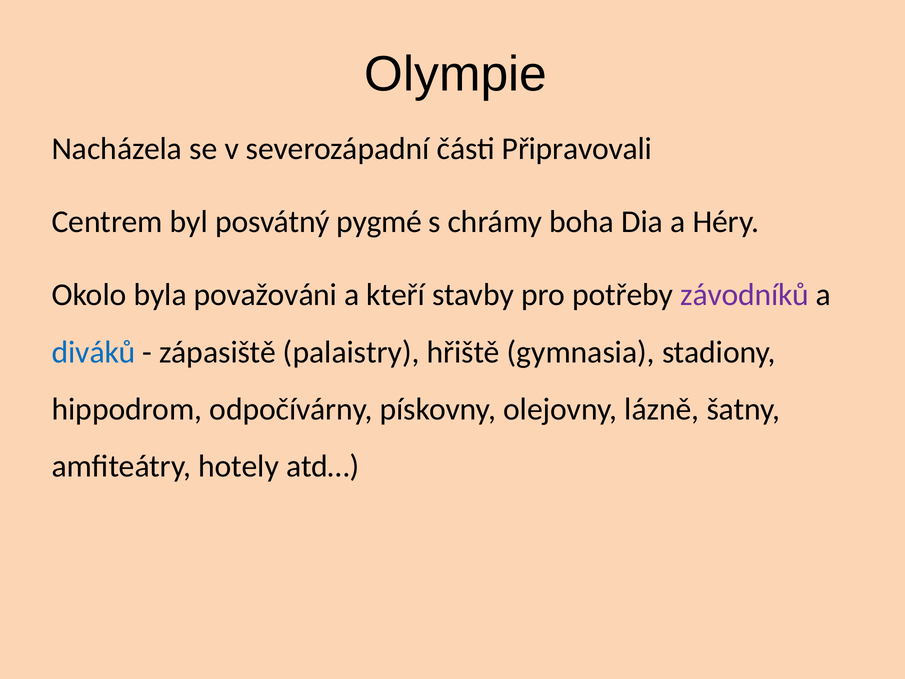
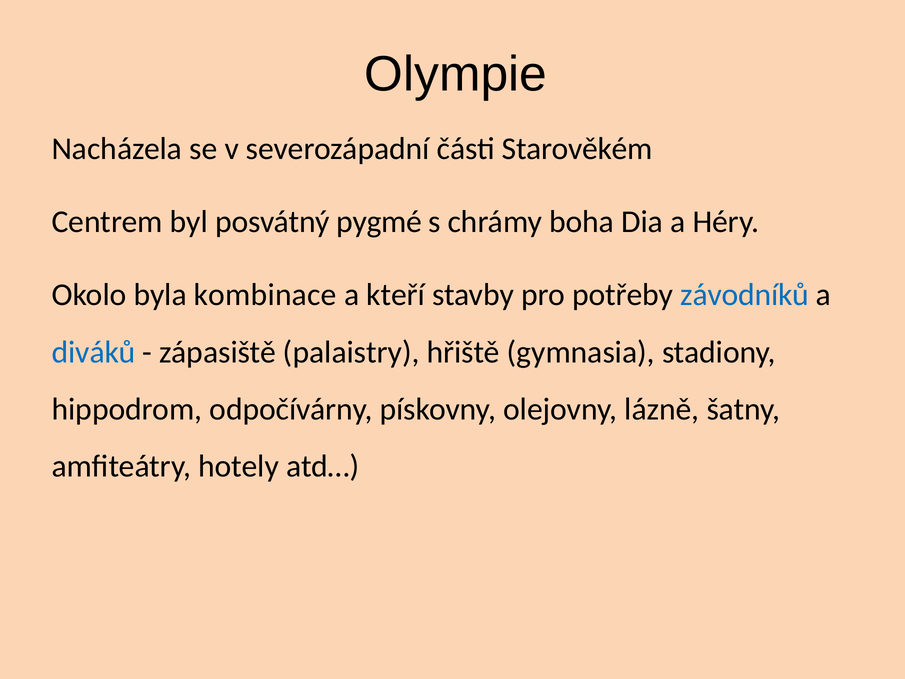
Připravovali: Připravovali -> Starověkém
považováni: považováni -> kombinace
závodníků colour: purple -> blue
